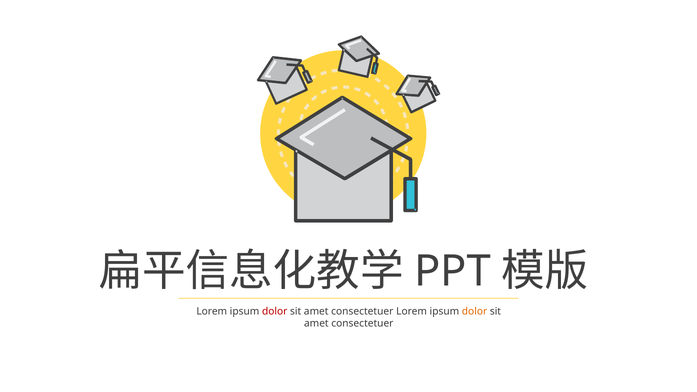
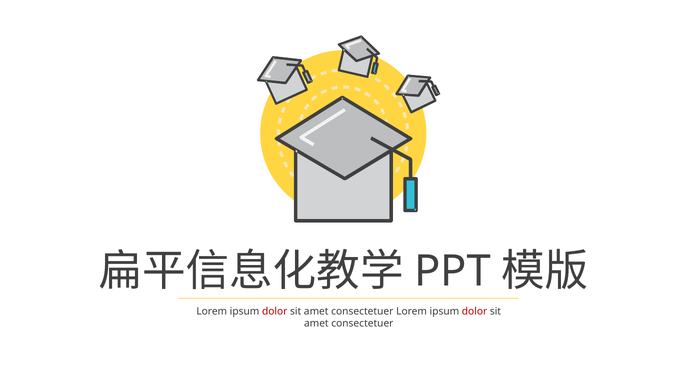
dolor at (475, 311) colour: orange -> red
